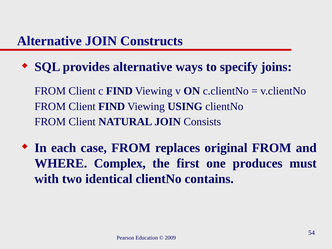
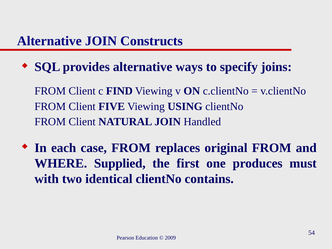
Client FIND: FIND -> FIVE
Consists: Consists -> Handled
Complex: Complex -> Supplied
